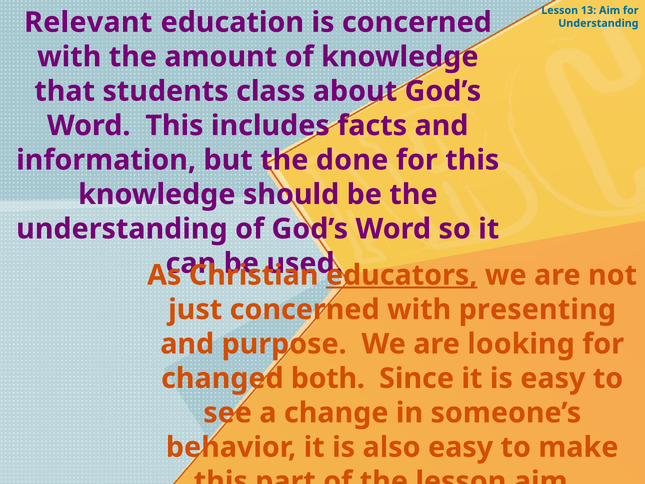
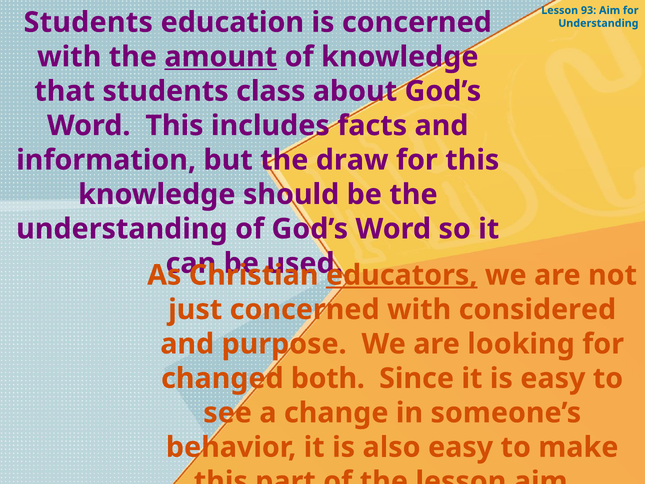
13: 13 -> 93
Relevant at (88, 22): Relevant -> Students
amount underline: none -> present
done: done -> draw
presenting: presenting -> considered
